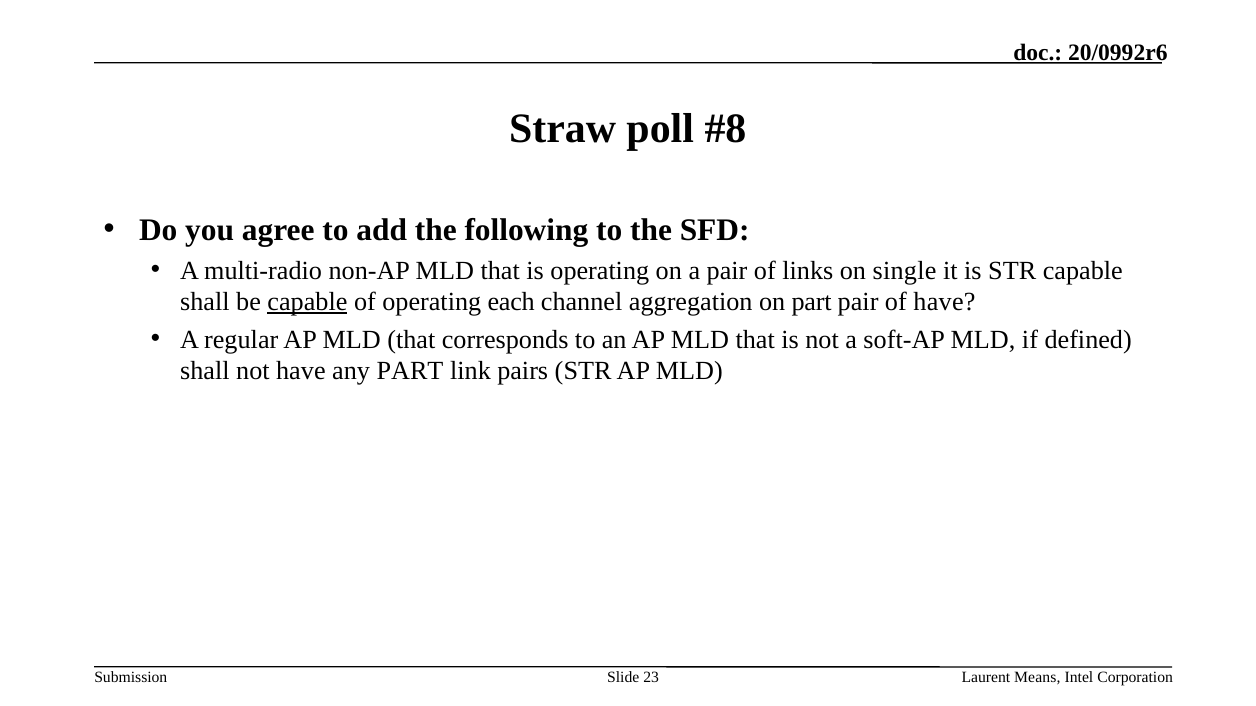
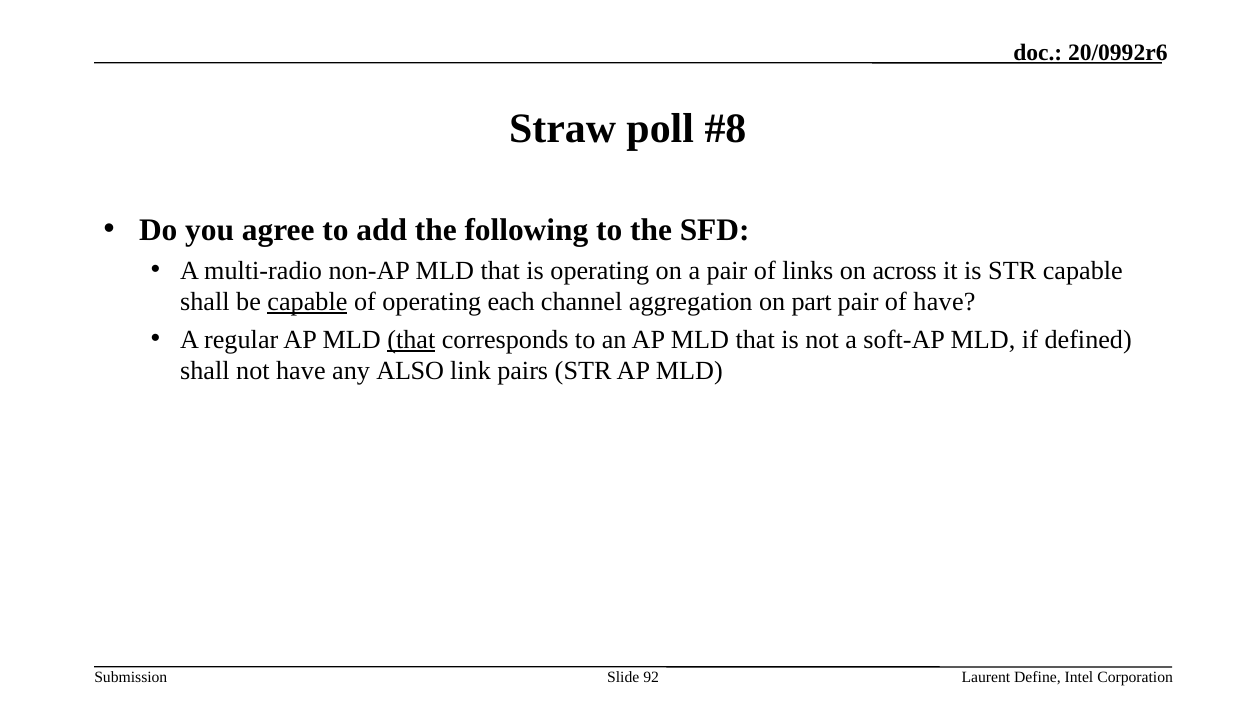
single: single -> across
that at (411, 340) underline: none -> present
any PART: PART -> ALSO
23: 23 -> 92
Means: Means -> Define
